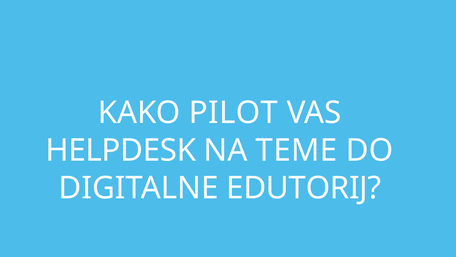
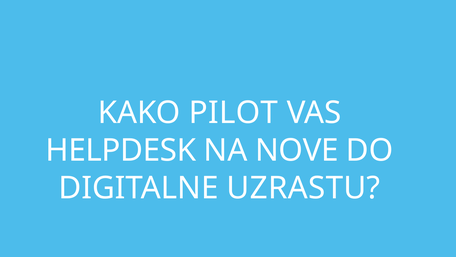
TEME: TEME -> NOVE
EDUTORIJ: EDUTORIJ -> UZRASTU
